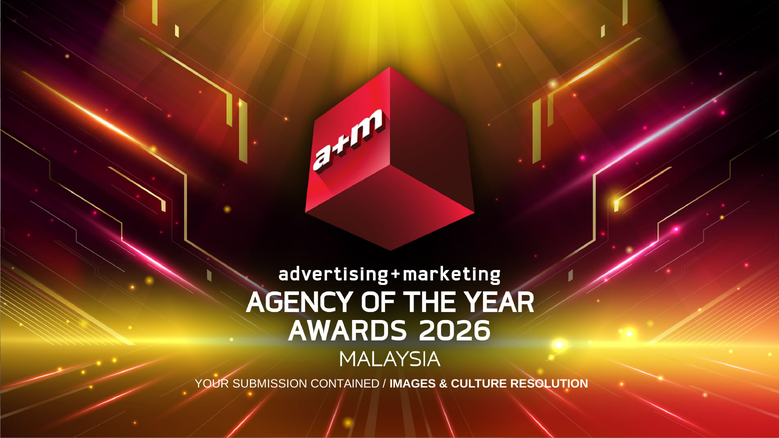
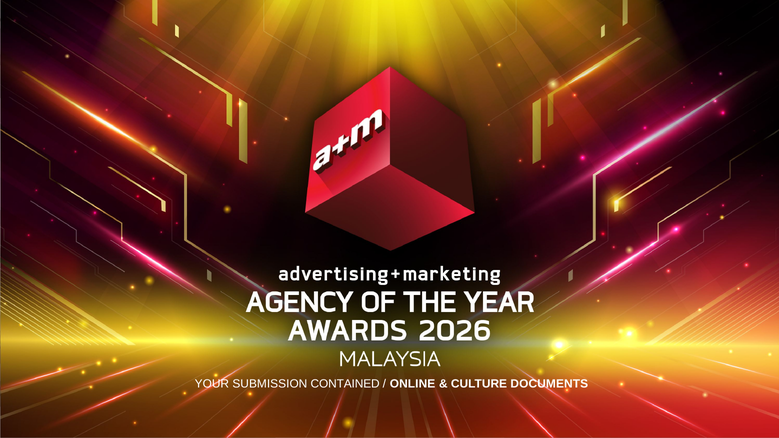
IMAGES: IMAGES -> ONLINE
RESOLUTION: RESOLUTION -> DOCUMENTS
